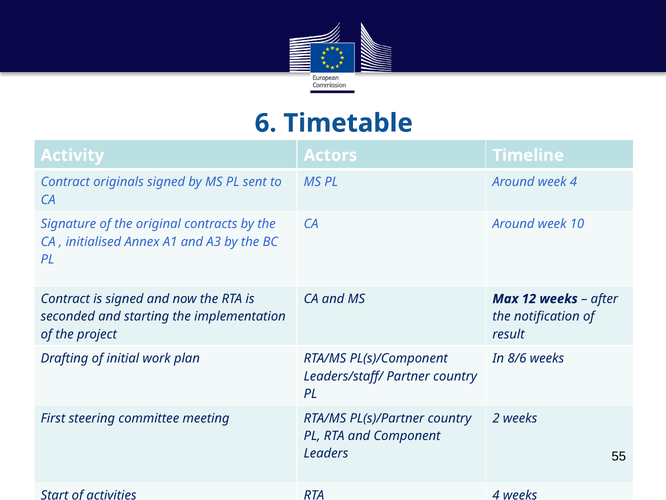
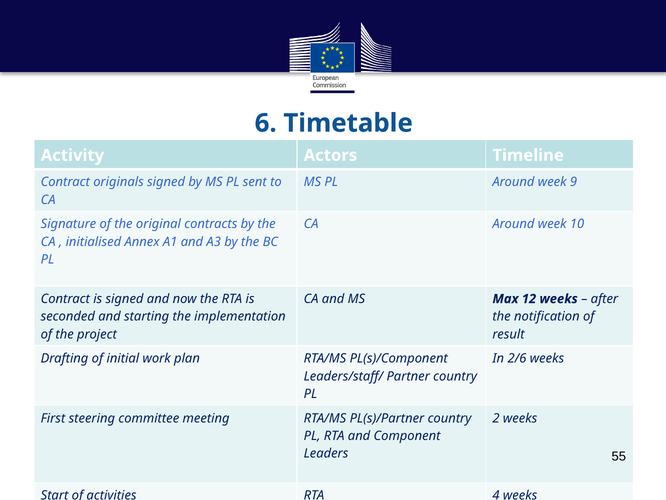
week 4: 4 -> 9
8/6: 8/6 -> 2/6
